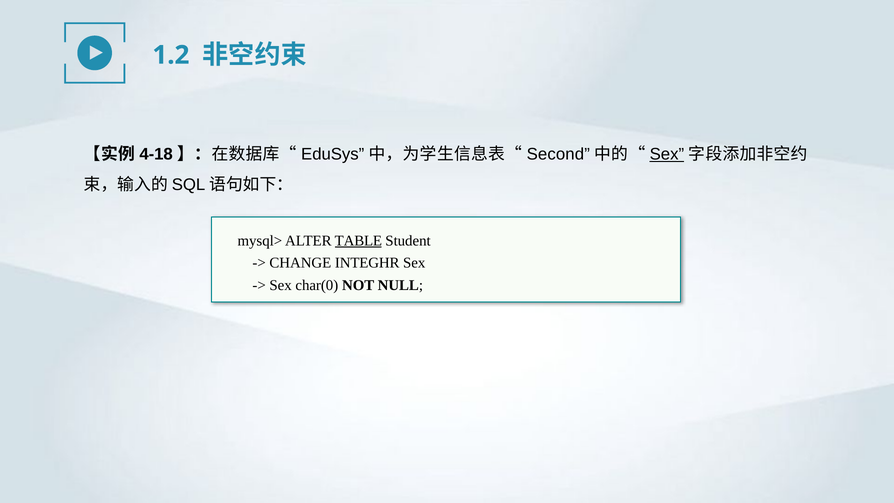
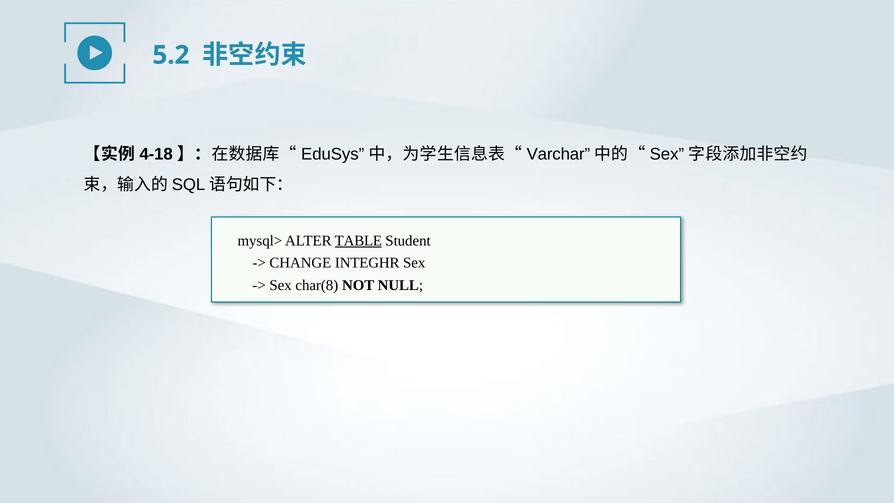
1.2: 1.2 -> 5.2
Second: Second -> Varchar
Sex at (667, 154) underline: present -> none
char(0: char(0 -> char(8
